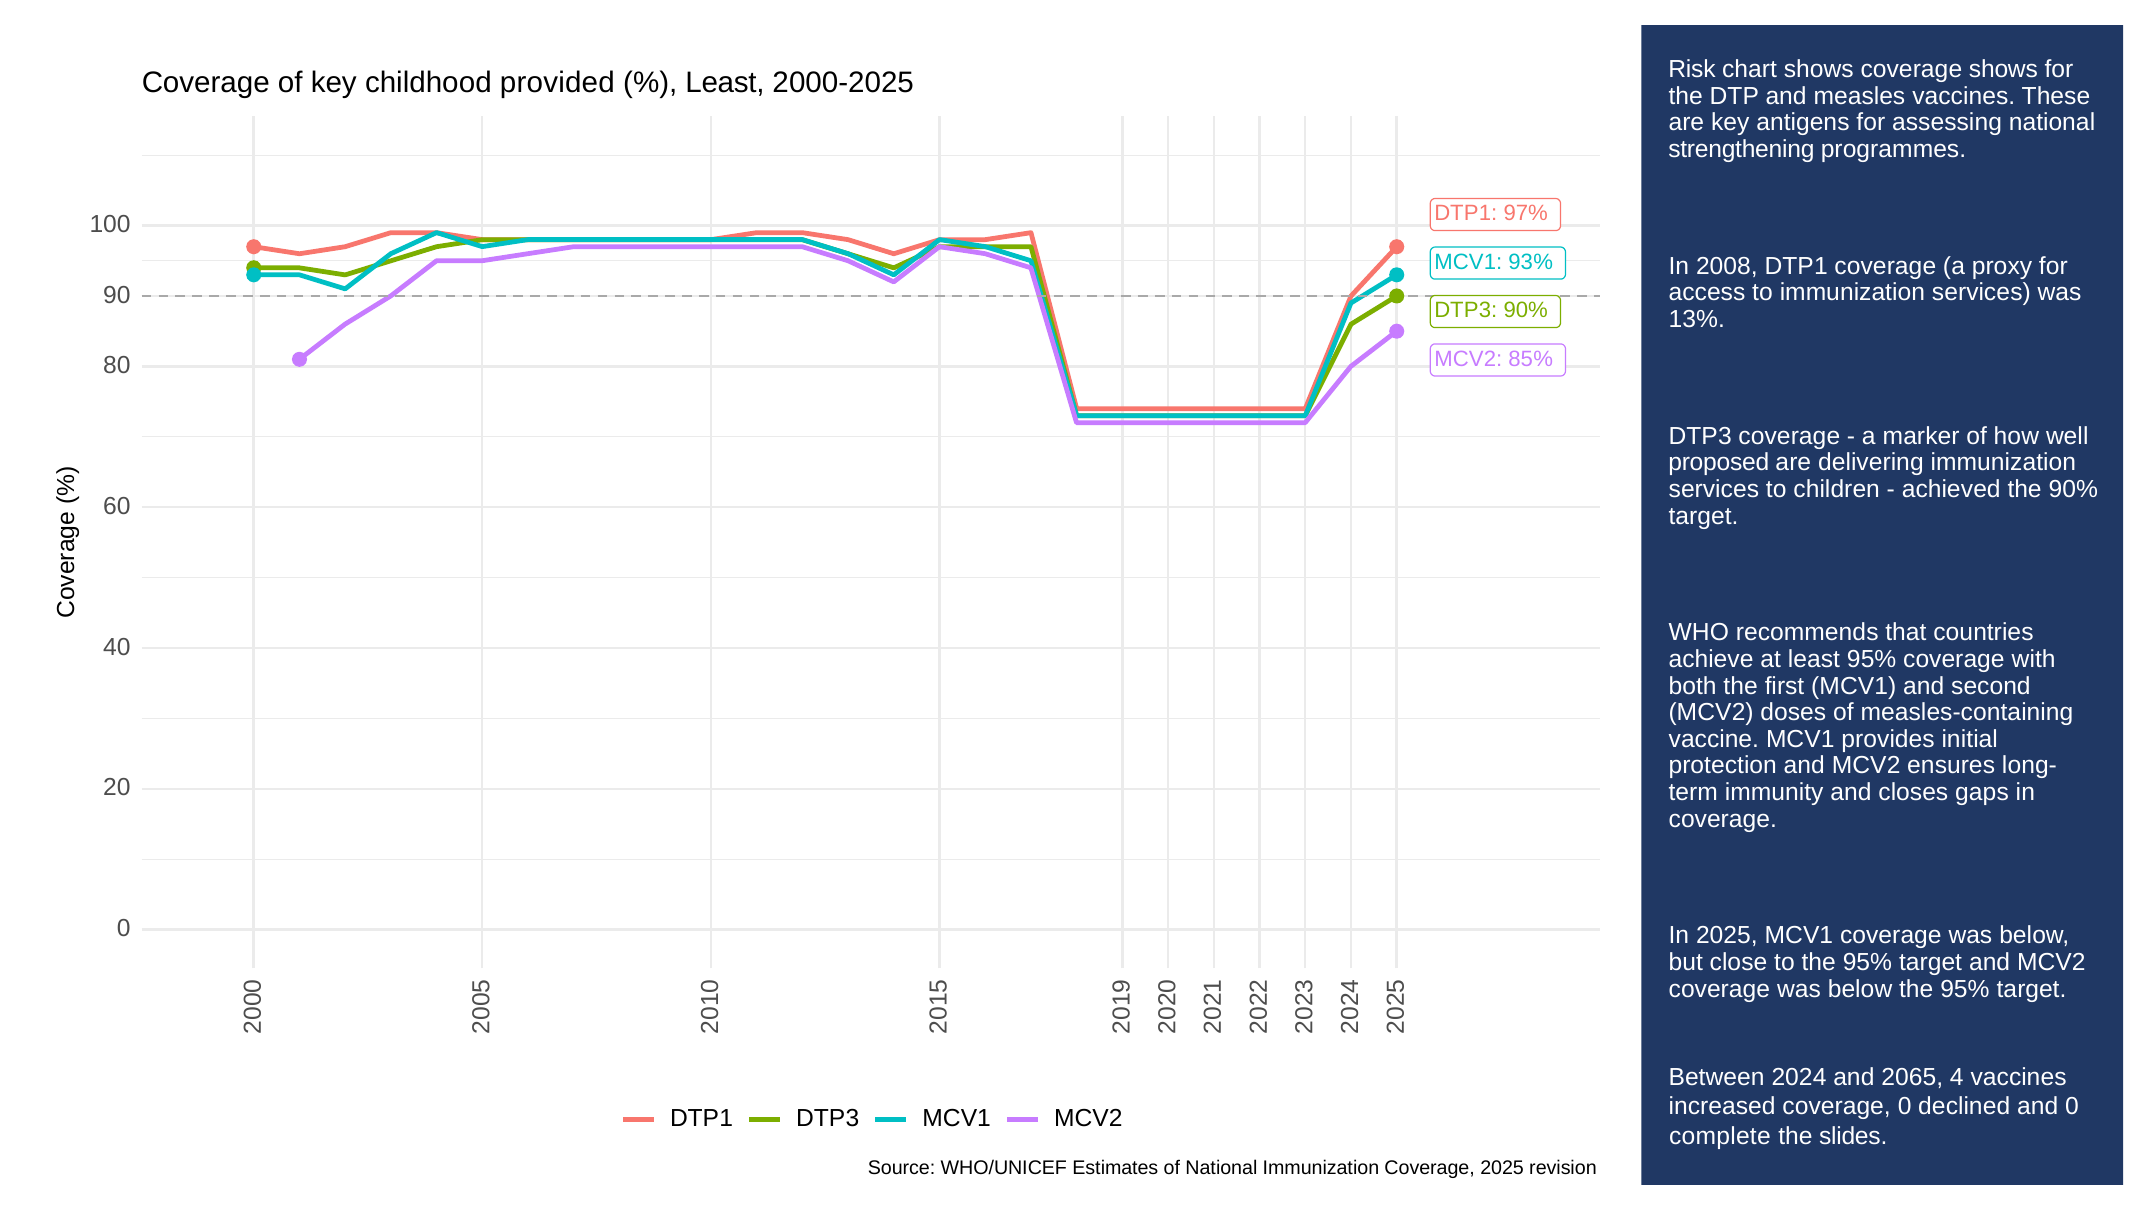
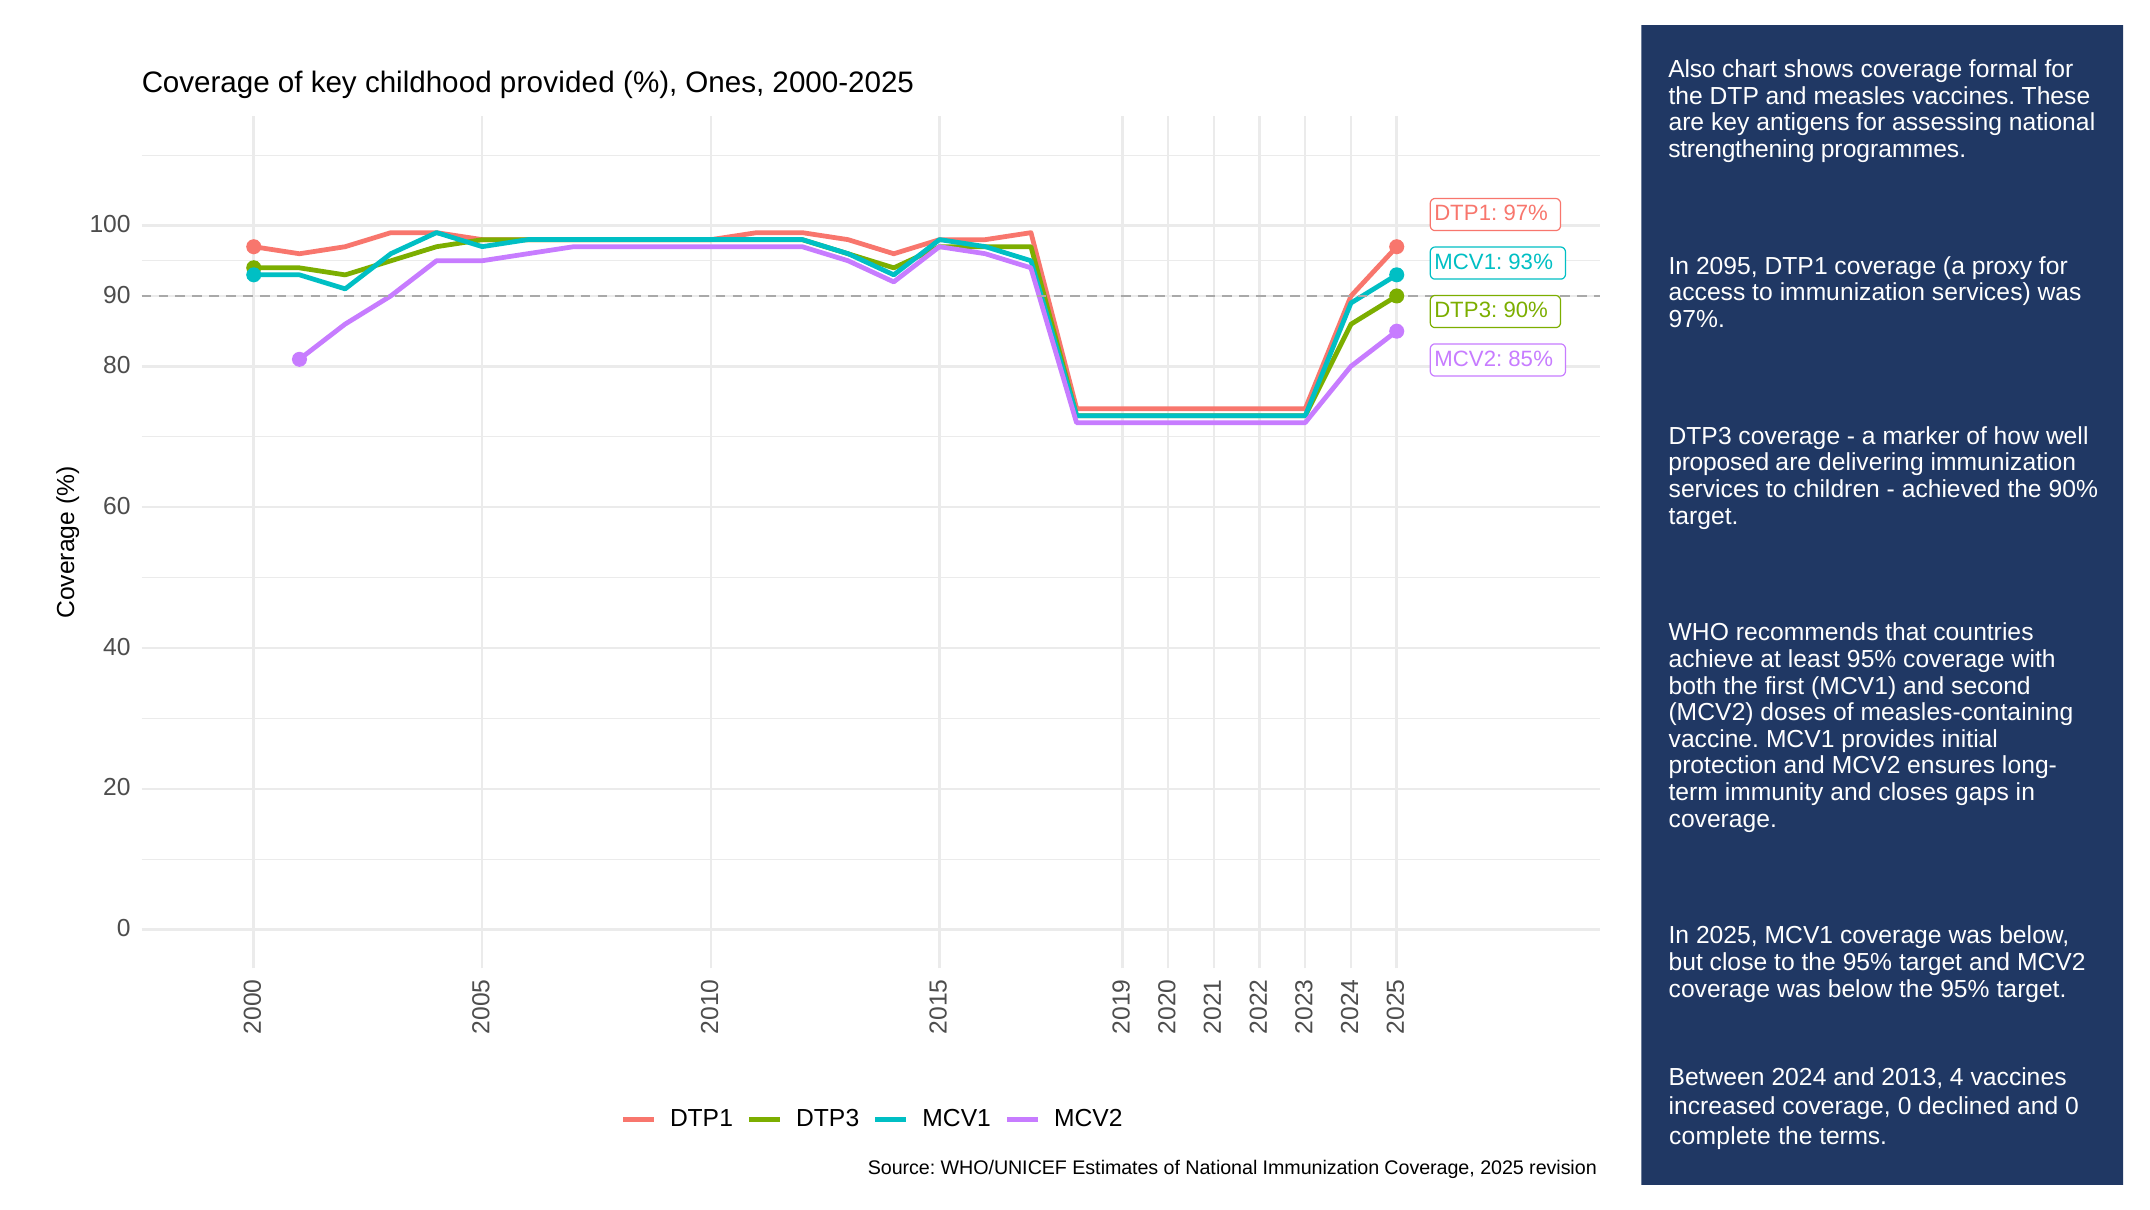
Risk: Risk -> Also
coverage shows: shows -> formal
Least at (725, 83): Least -> Ones
2008: 2008 -> 2095
13% at (1697, 319): 13% -> 97%
2065: 2065 -> 2013
slides: slides -> terms
